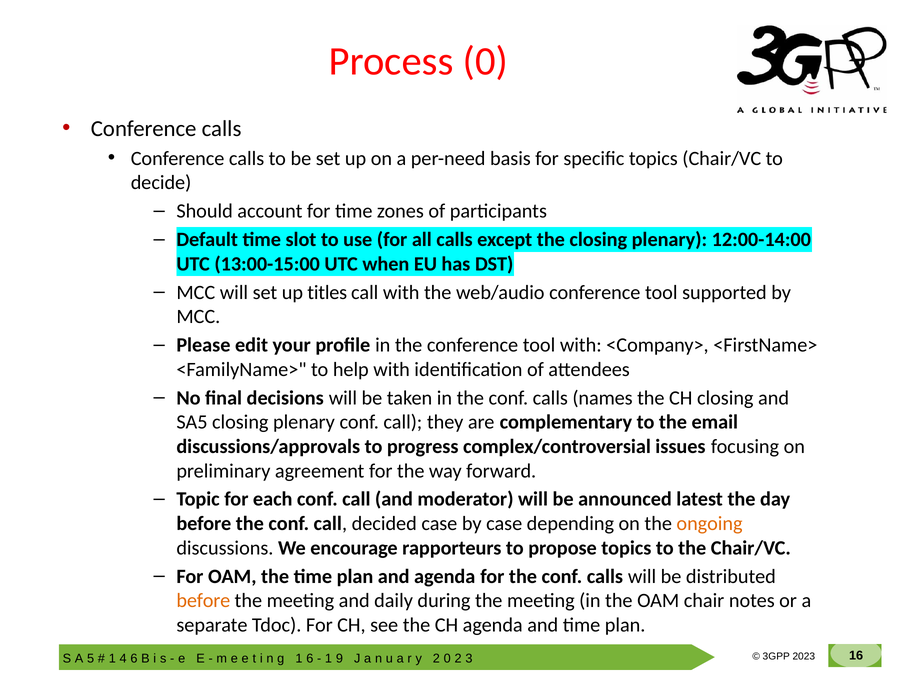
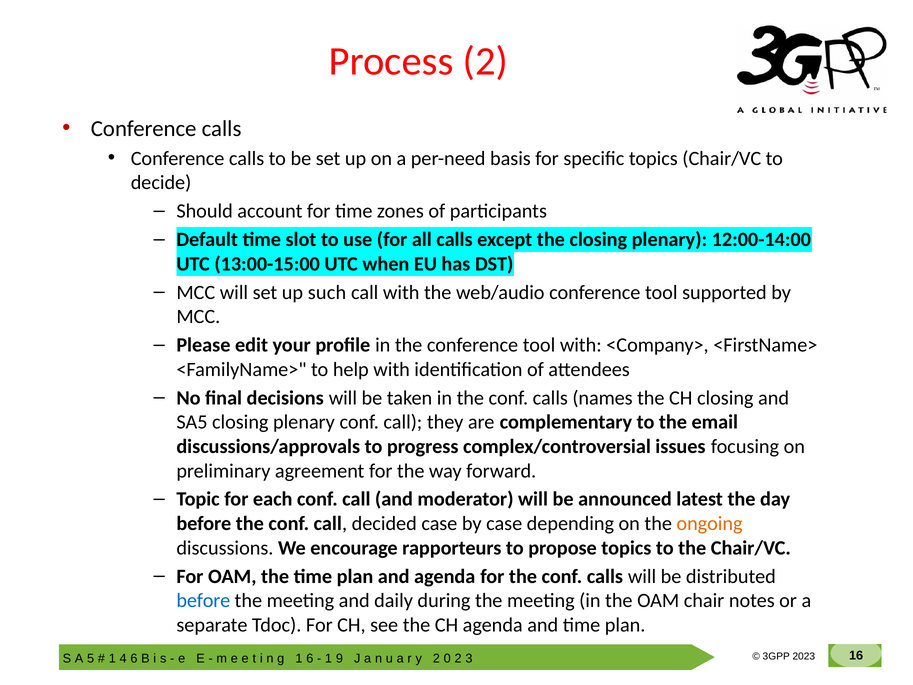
Process 0: 0 -> 2
titles: titles -> such
before at (203, 600) colour: orange -> blue
